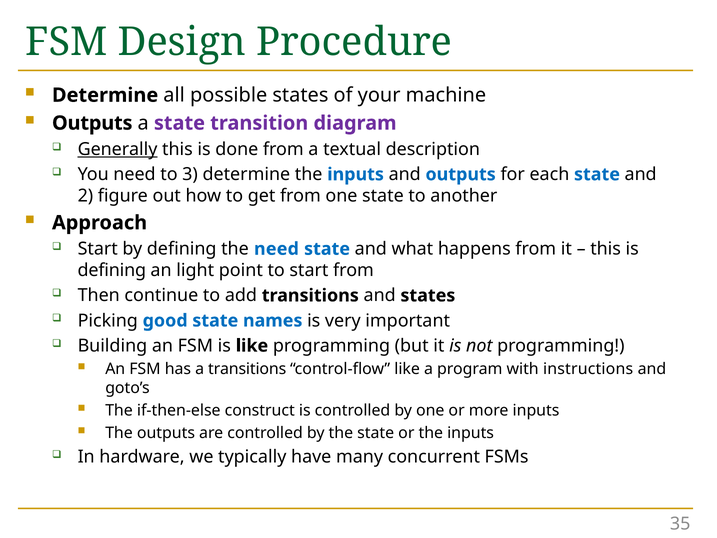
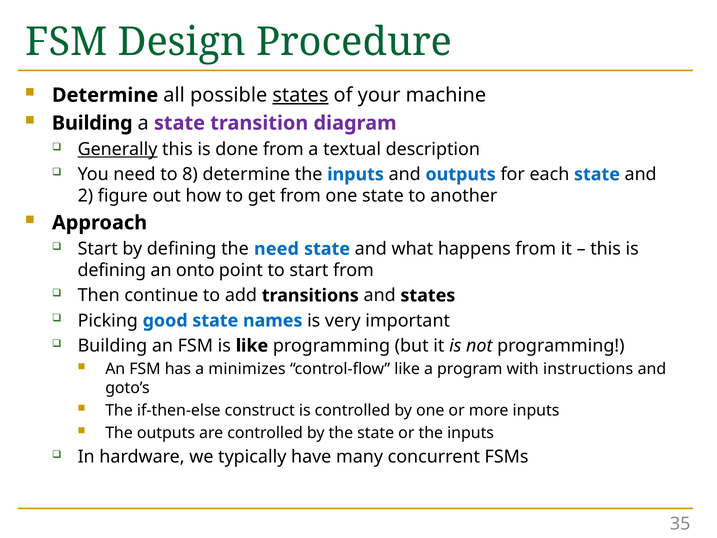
states at (300, 95) underline: none -> present
Outputs at (92, 123): Outputs -> Building
3: 3 -> 8
light: light -> onto
a transitions: transitions -> minimizes
